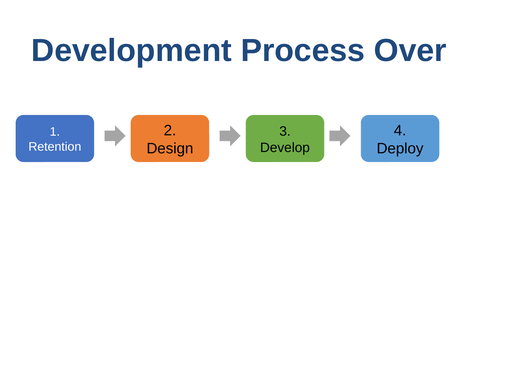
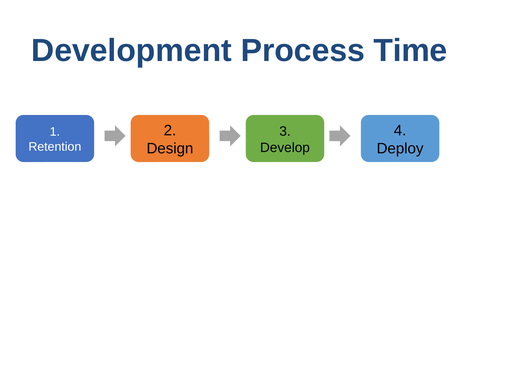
Over: Over -> Time
